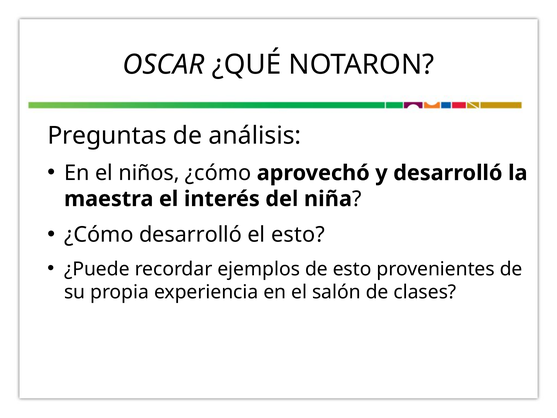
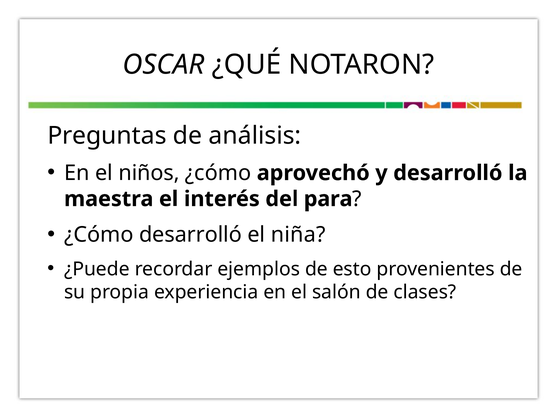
niña: niña -> para
el esto: esto -> niña
